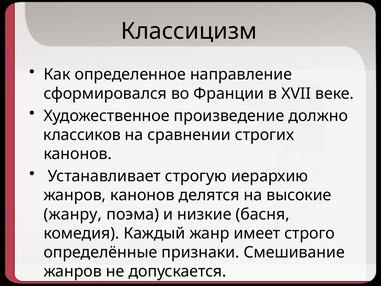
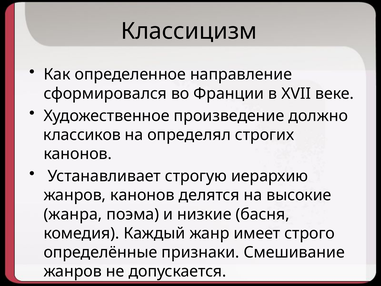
сравнении: сравнении -> определял
жанру: жанру -> жанра
